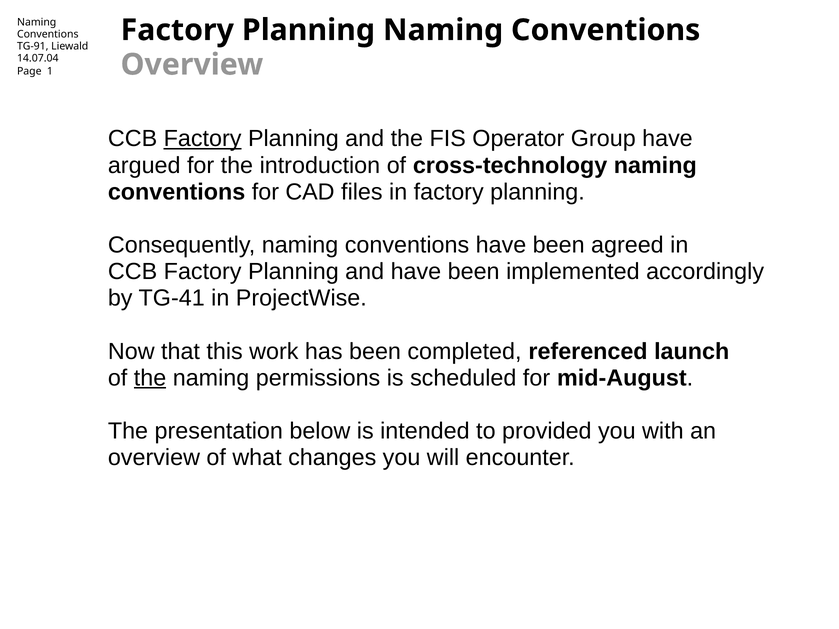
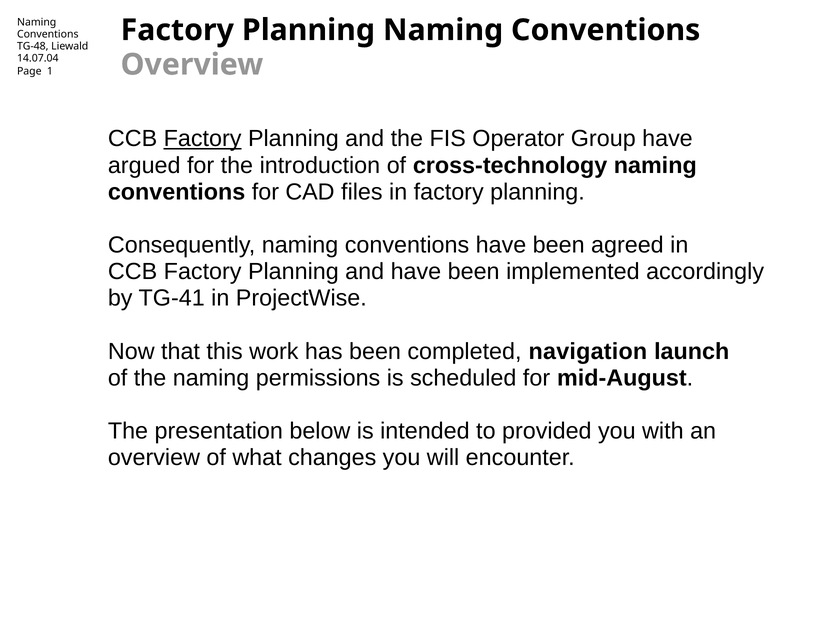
TG-91: TG-91 -> TG-48
referenced: referenced -> navigation
the at (150, 378) underline: present -> none
